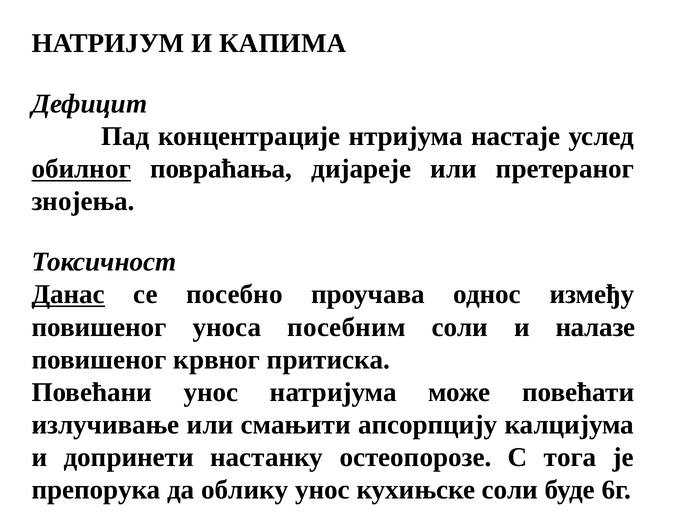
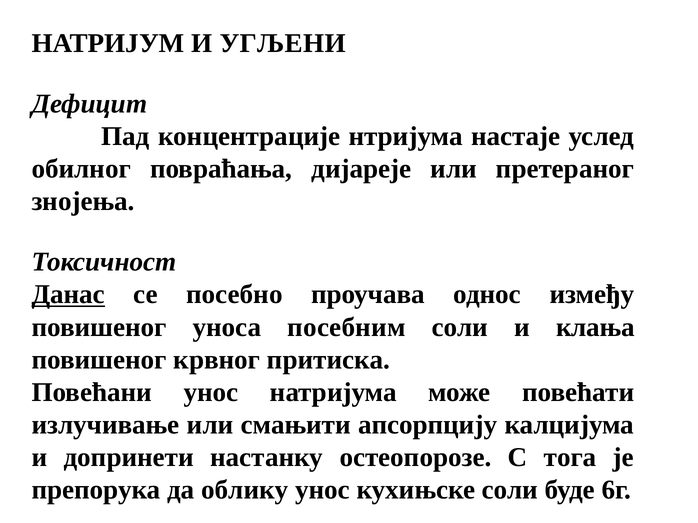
КАПИМА: КАПИМА -> УГЉЕНИ
обилног underline: present -> none
налазе: налазе -> клања
